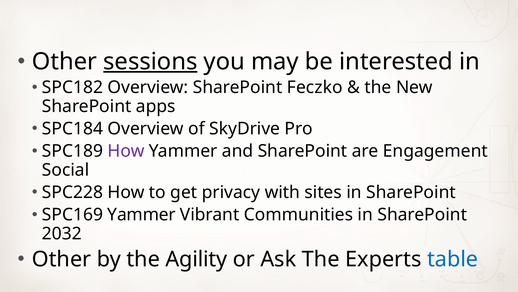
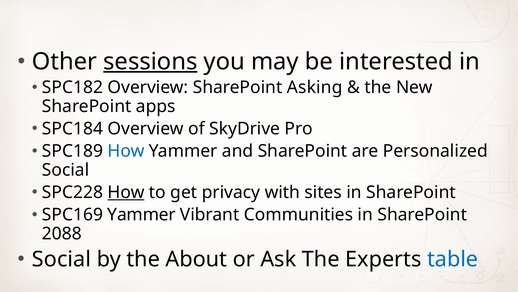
Feczko: Feczko -> Asking
How at (126, 151) colour: purple -> blue
Engagement: Engagement -> Personalized
How at (126, 192) underline: none -> present
2032: 2032 -> 2088
Other at (62, 259): Other -> Social
Agility: Agility -> About
